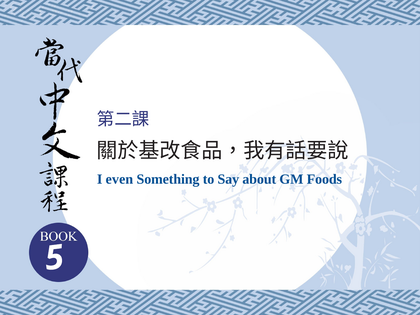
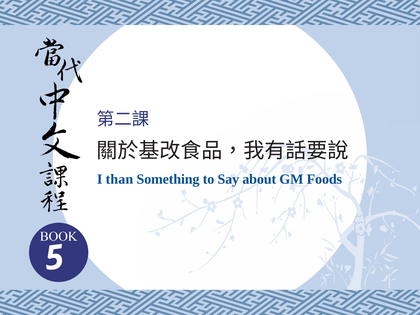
even: even -> than
